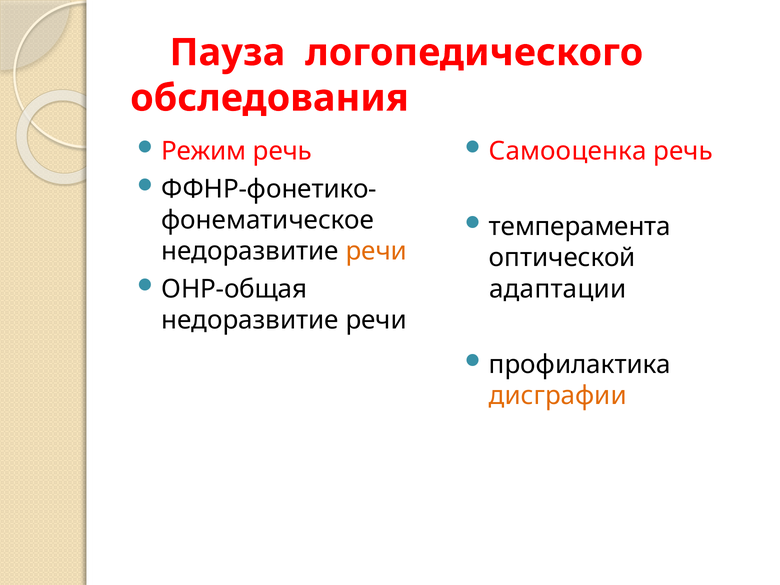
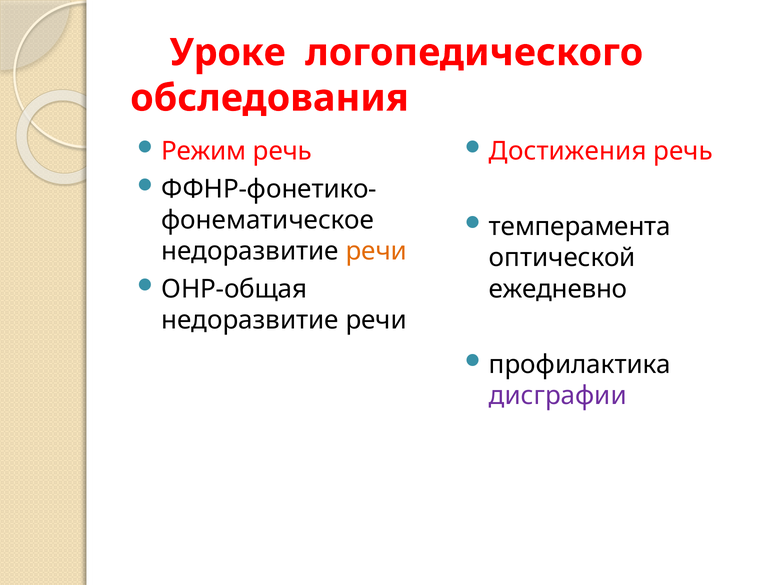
Пауза: Пауза -> Уроке
Самооценка: Самооценка -> Достижения
адаптации: адаптации -> ежедневно
дисграфии colour: orange -> purple
